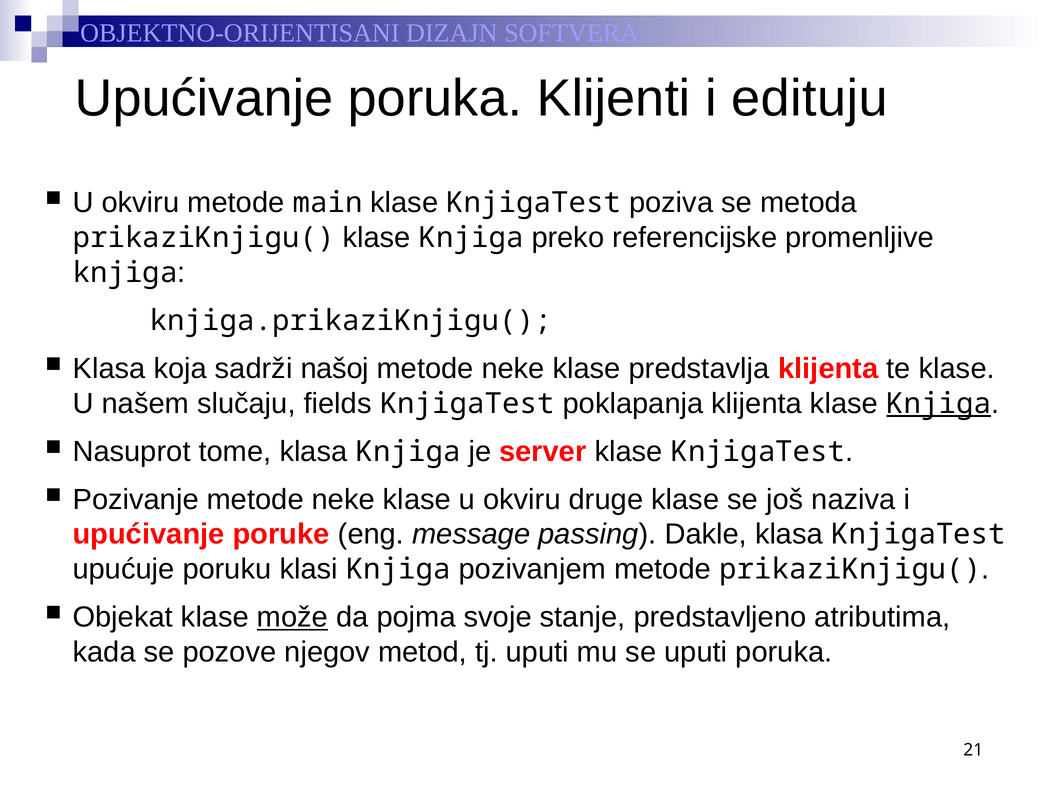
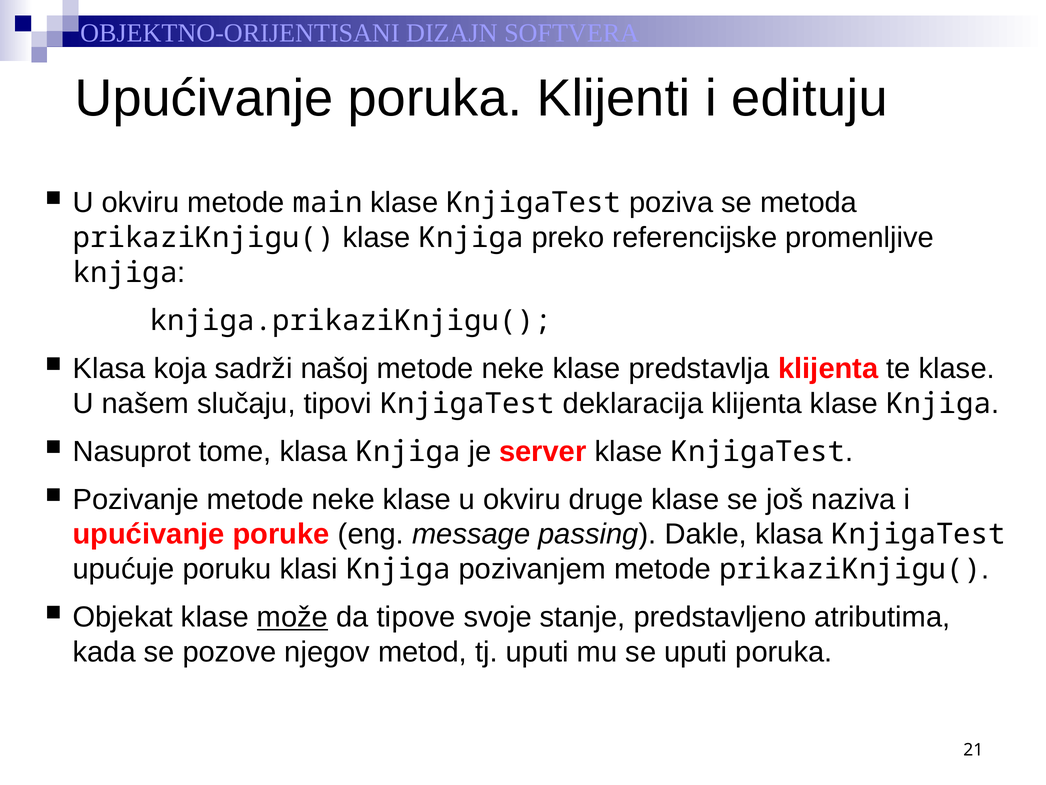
fields: fields -> tipovi
poklapanja: poklapanja -> deklaracija
Knjiga at (939, 403) underline: present -> none
pojma: pojma -> tipove
